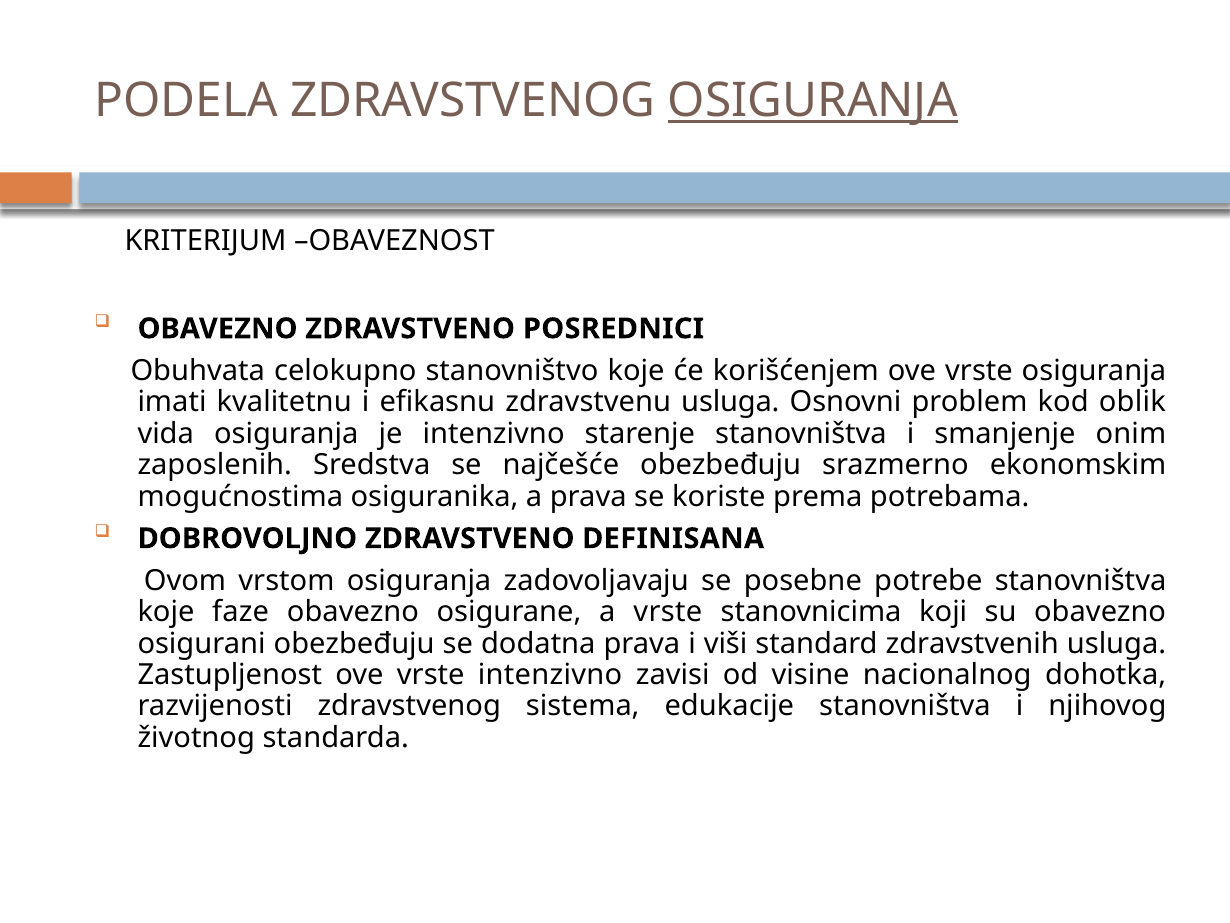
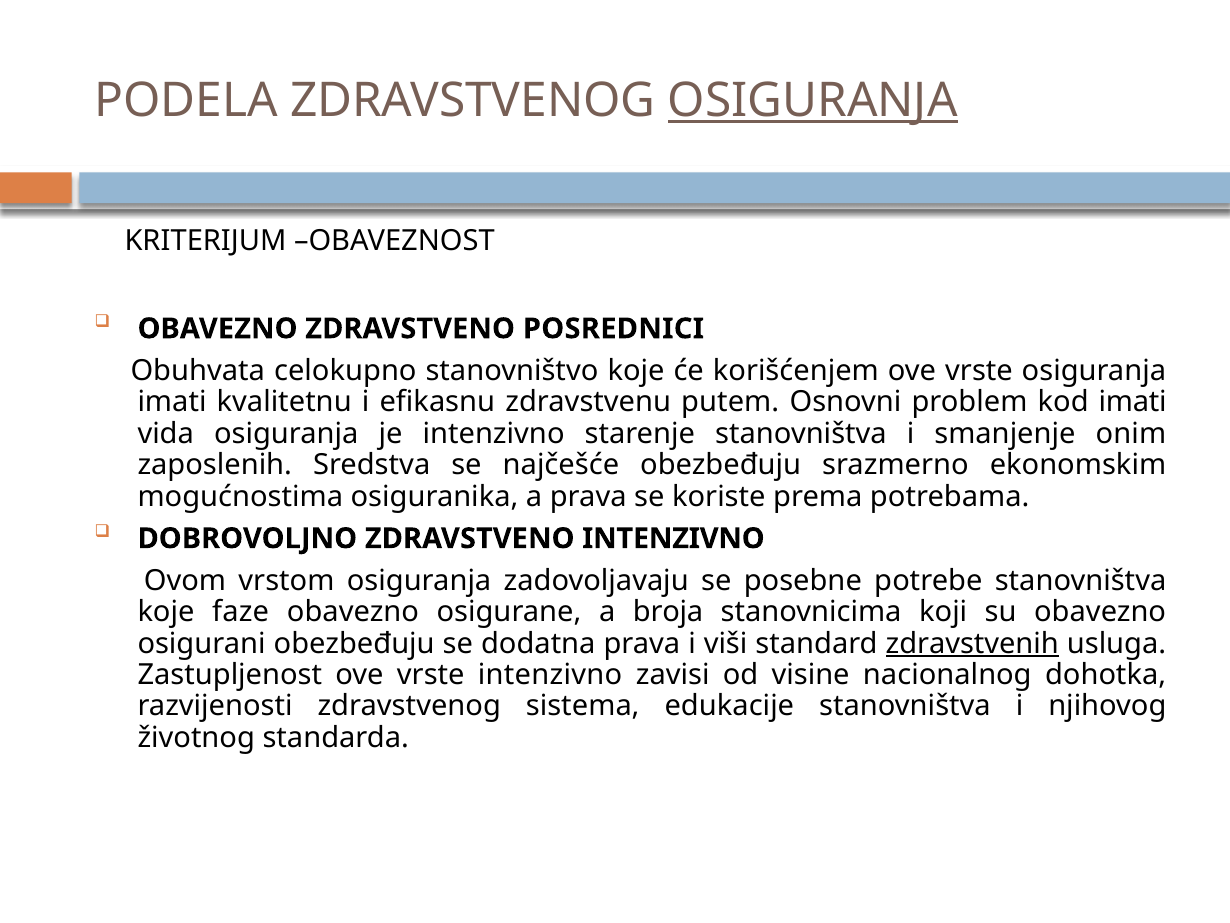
zdravstvenu usluga: usluga -> putem
kod oblik: oblik -> imati
ZDRAVSTVENO DEFINISANA: DEFINISANA -> INTENZIVNO
a vrste: vrste -> broja
zdravstvenih underline: none -> present
